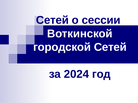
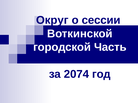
Сетей at (52, 20): Сетей -> Округ
городской Сетей: Сетей -> Часть
2024: 2024 -> 2074
